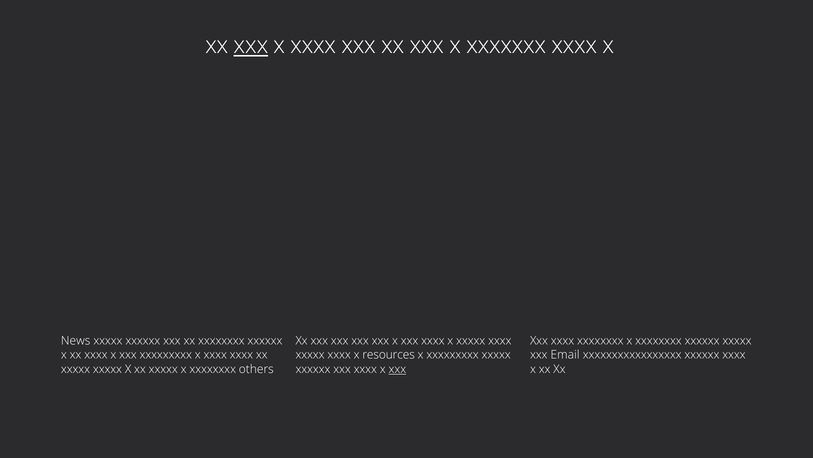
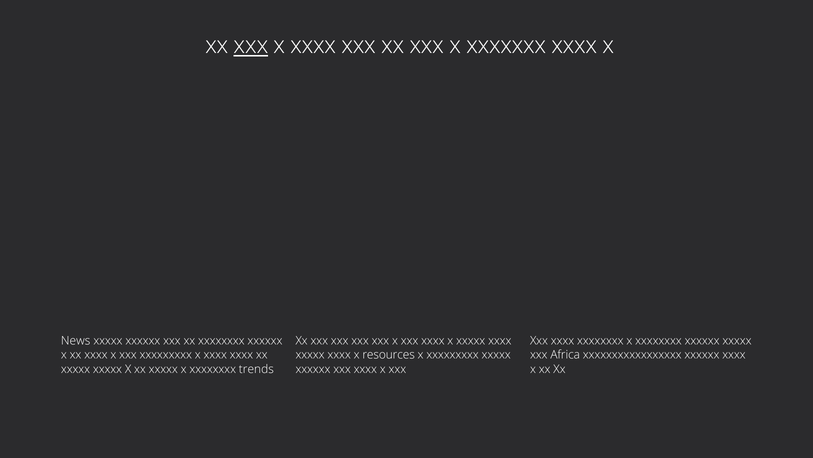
Email: Email -> Africa
others: others -> trends
xxx at (397, 369) underline: present -> none
